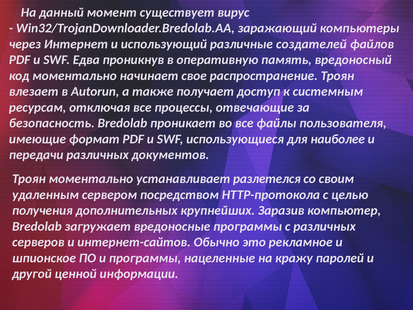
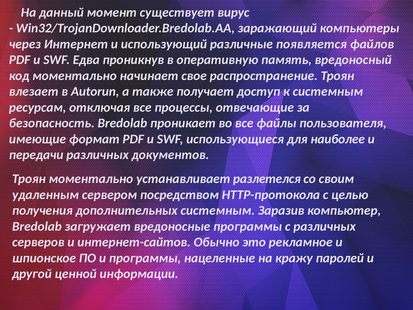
создателей: создателей -> появляется
дополнительных крупнейших: крупнейших -> системным
